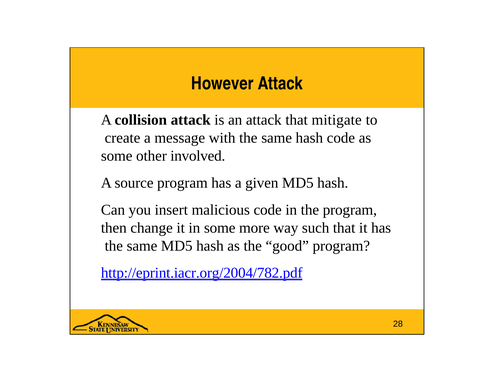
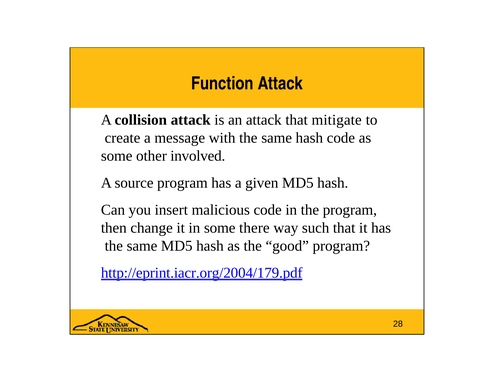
However: However -> Function
more: more -> there
http://eprint.iacr.org/2004/782.pdf: http://eprint.iacr.org/2004/782.pdf -> http://eprint.iacr.org/2004/179.pdf
